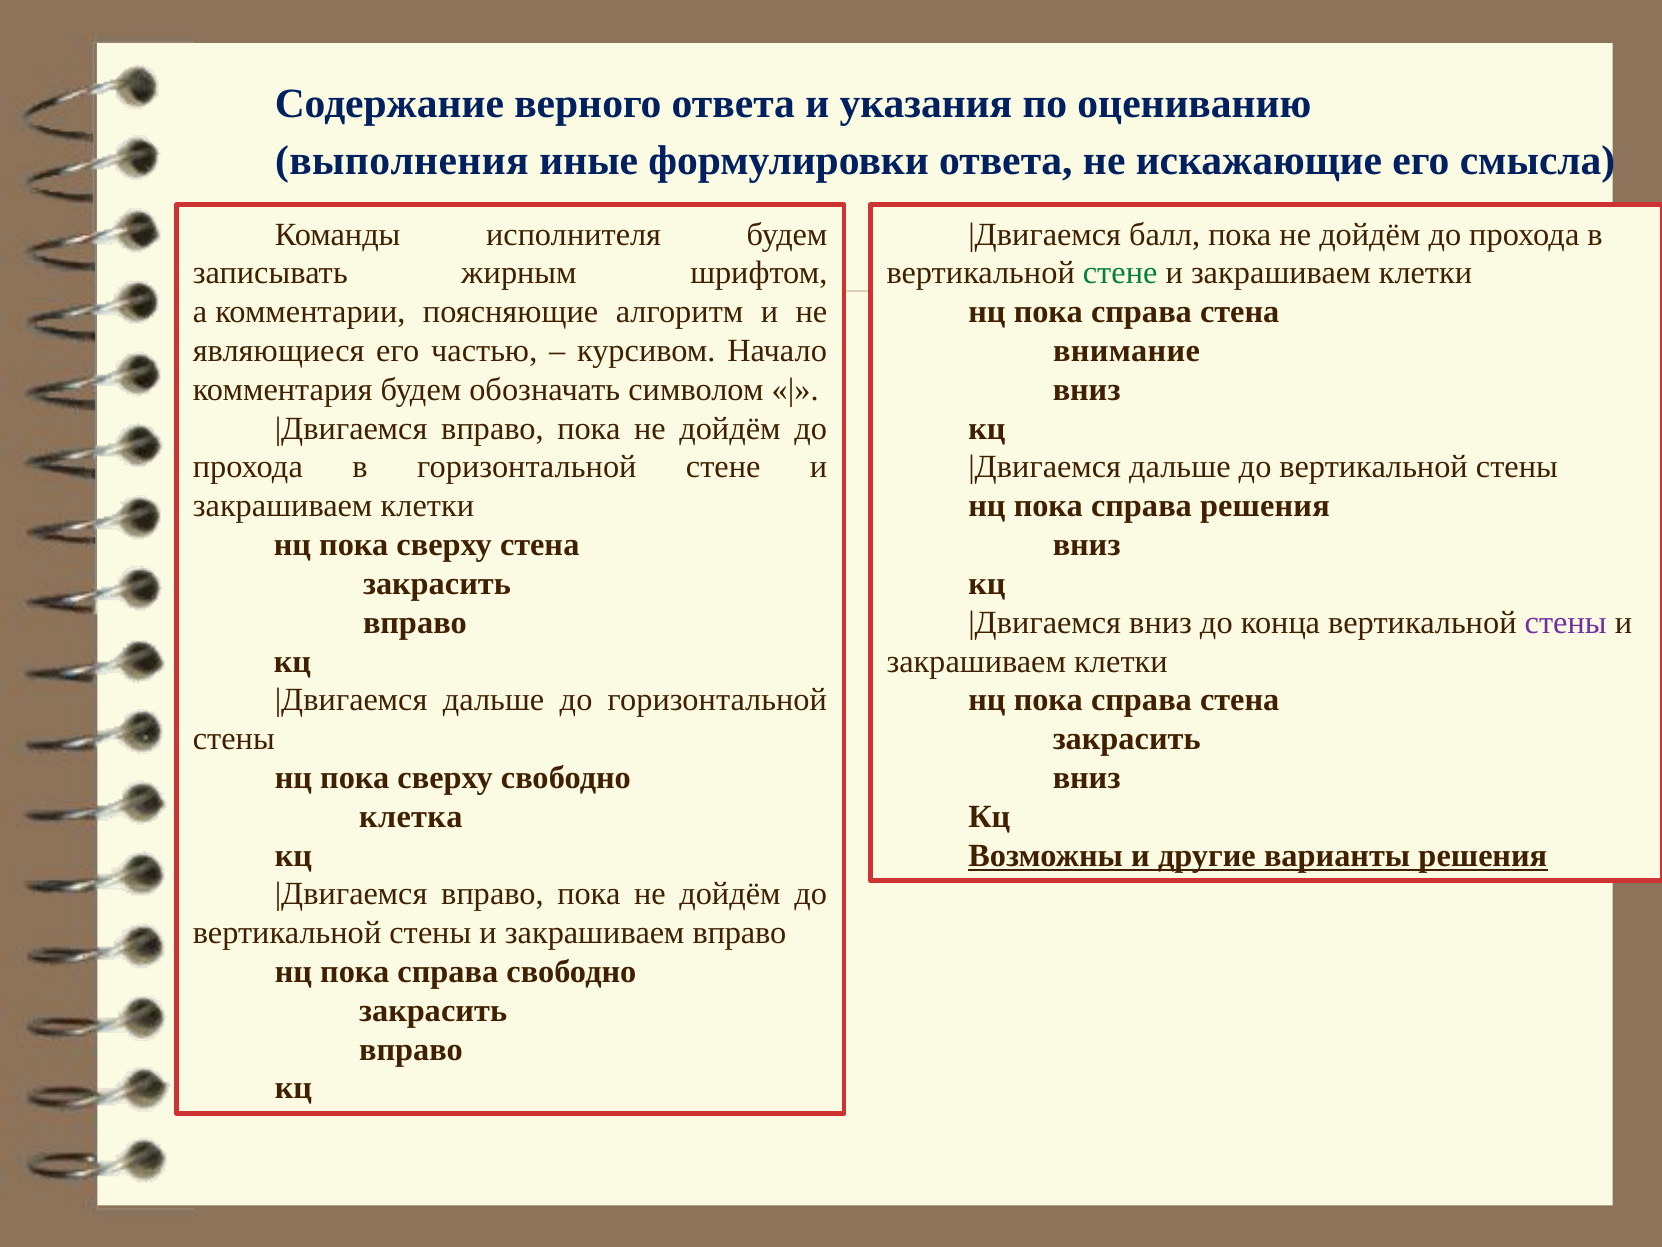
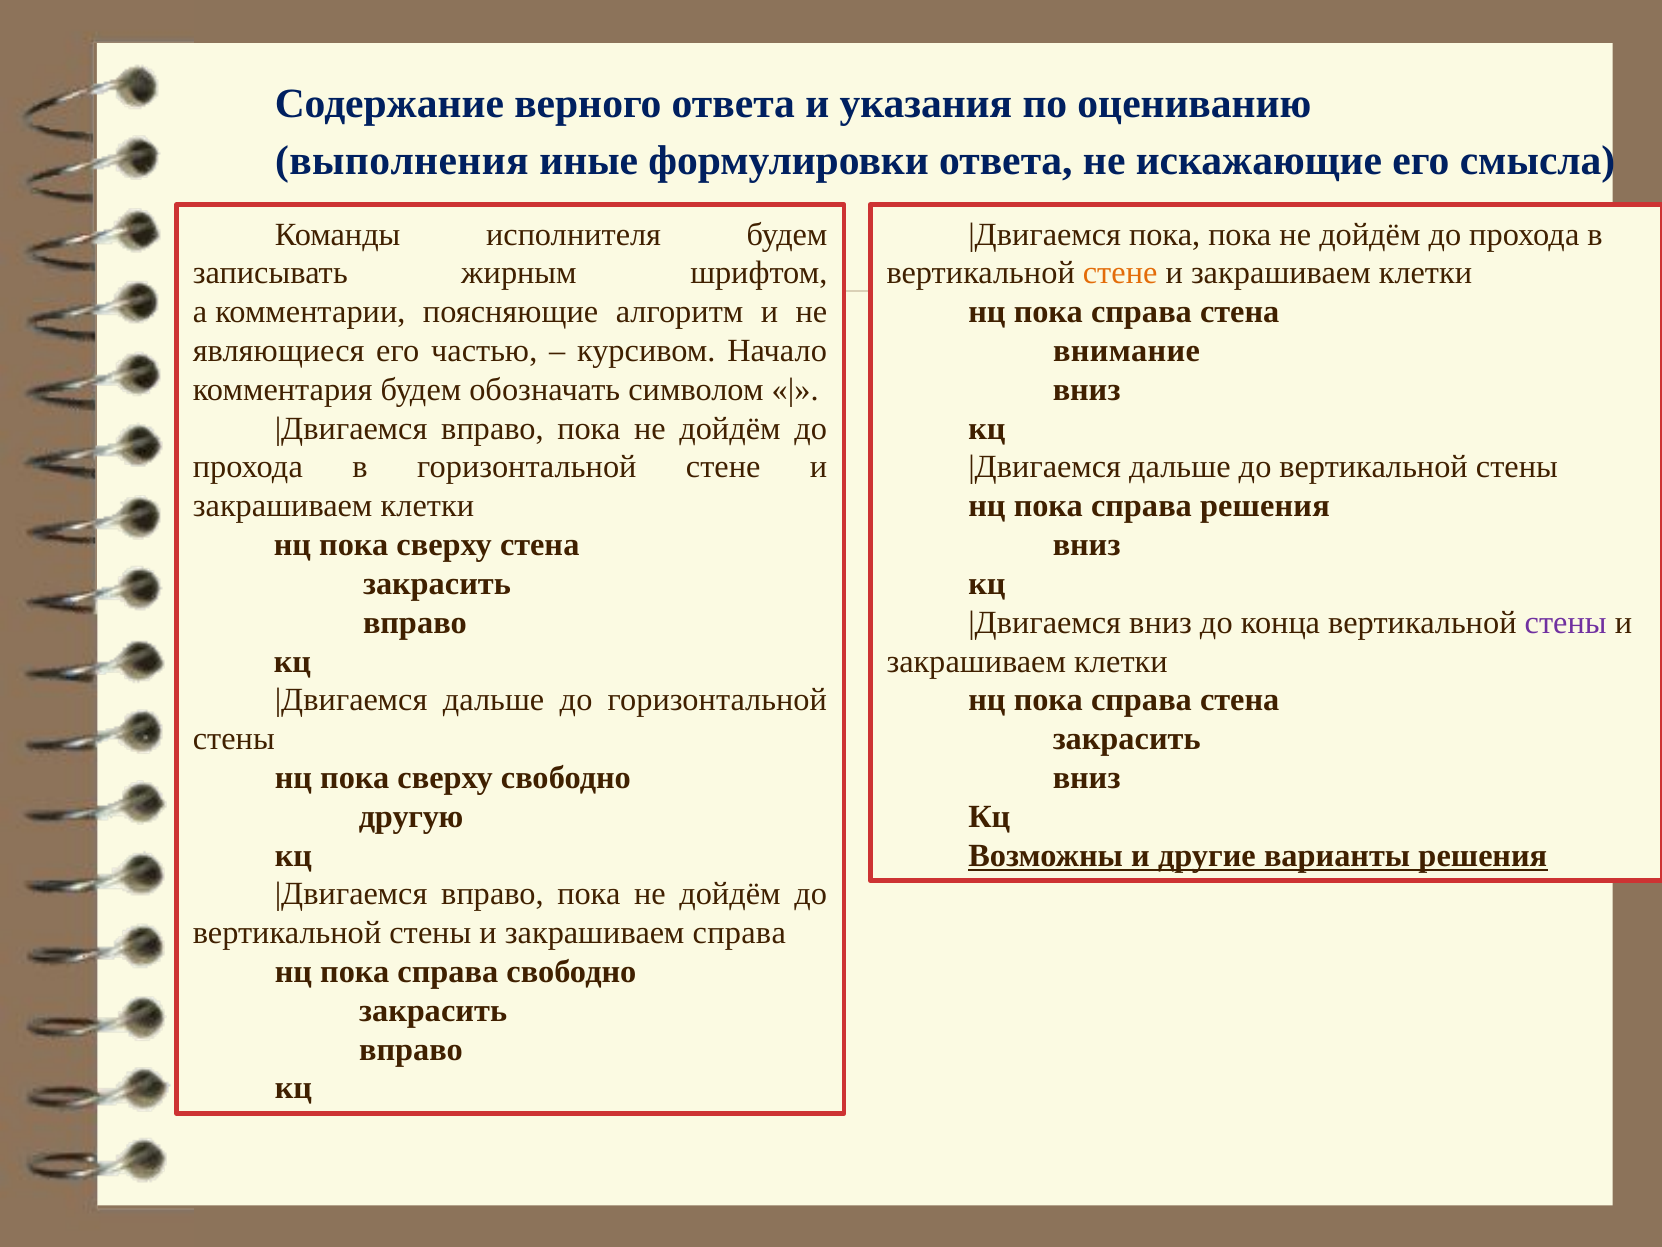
балл at (1165, 234): балл -> пока
стене at (1120, 273) colour: green -> orange
клетка: клетка -> другую
закрашиваем вправо: вправо -> справа
